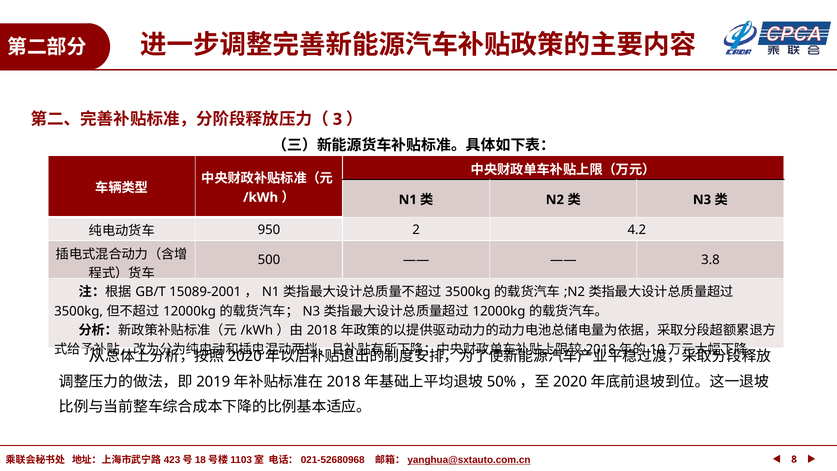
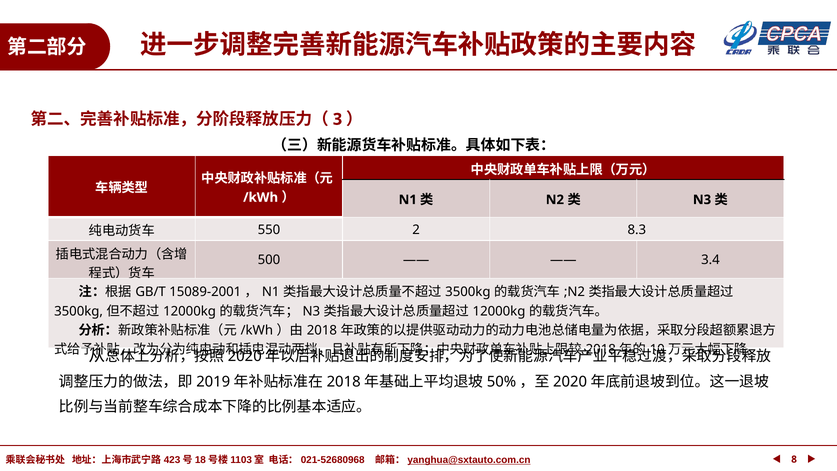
950: 950 -> 550
4.2: 4.2 -> 8.3
3.8: 3.8 -> 3.4
